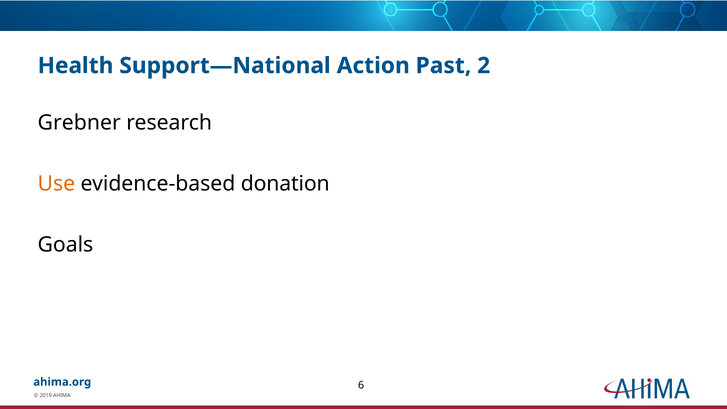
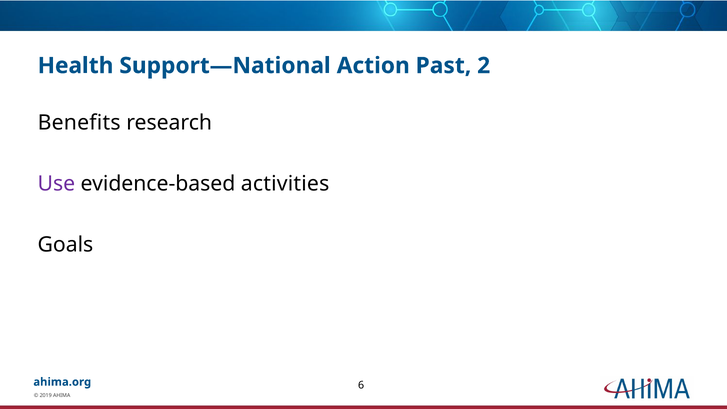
Grebner: Grebner -> Benefits
Use colour: orange -> purple
donation: donation -> activities
